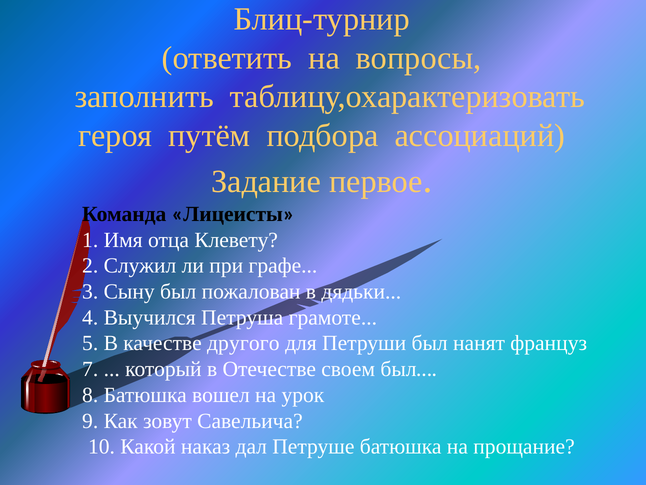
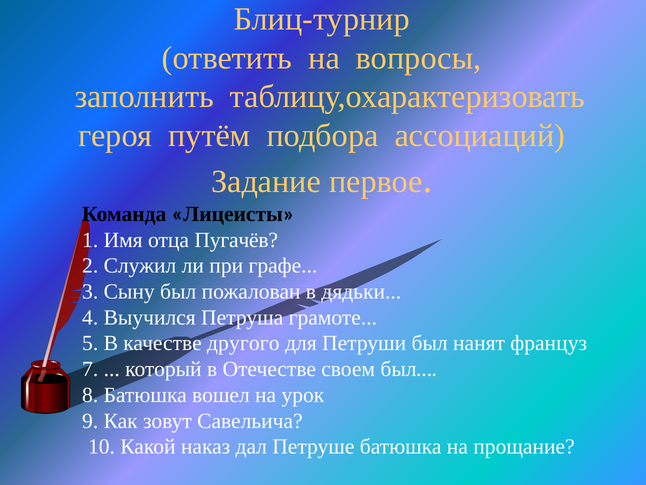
Клевету: Клевету -> Пугачёв
